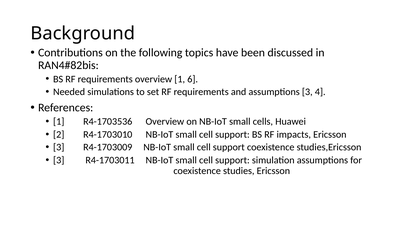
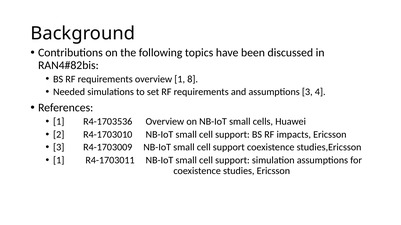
6: 6 -> 8
3 at (59, 161): 3 -> 1
